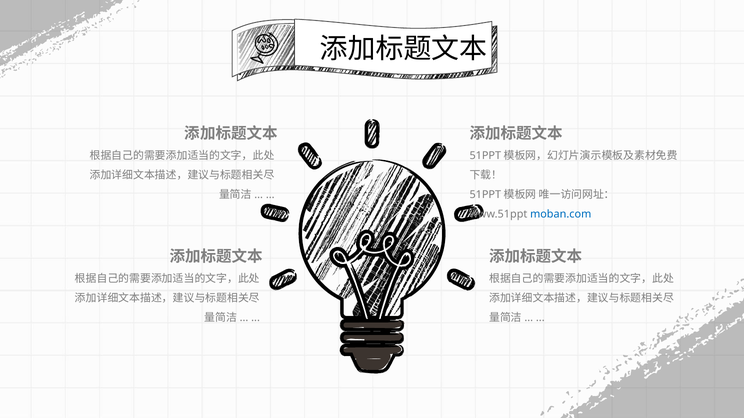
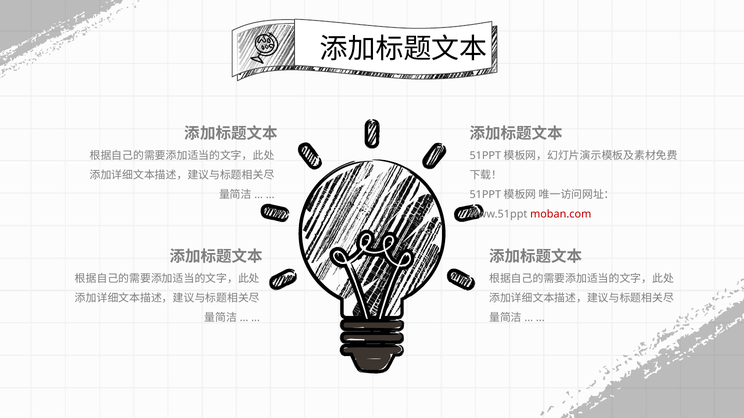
moban.com colour: blue -> red
